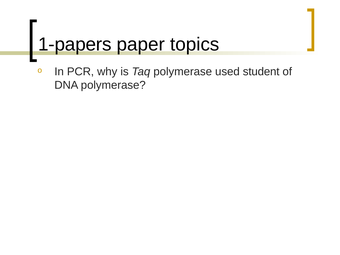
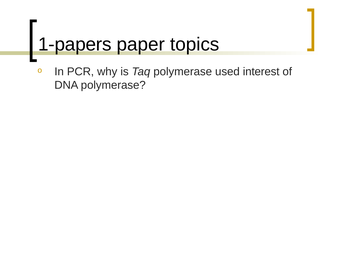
student: student -> interest
